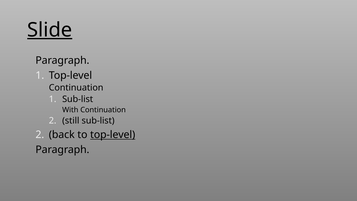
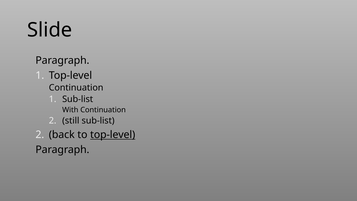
Slide underline: present -> none
